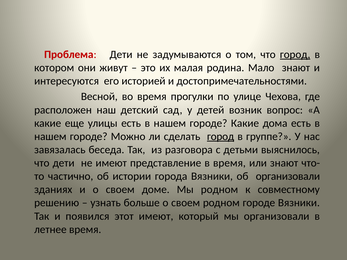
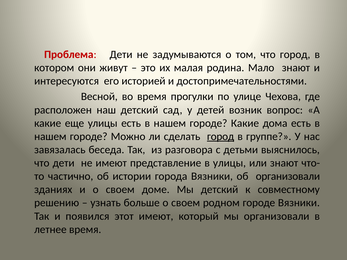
город at (295, 54) underline: present -> none
в время: время -> улицы
Мы родном: родном -> детский
